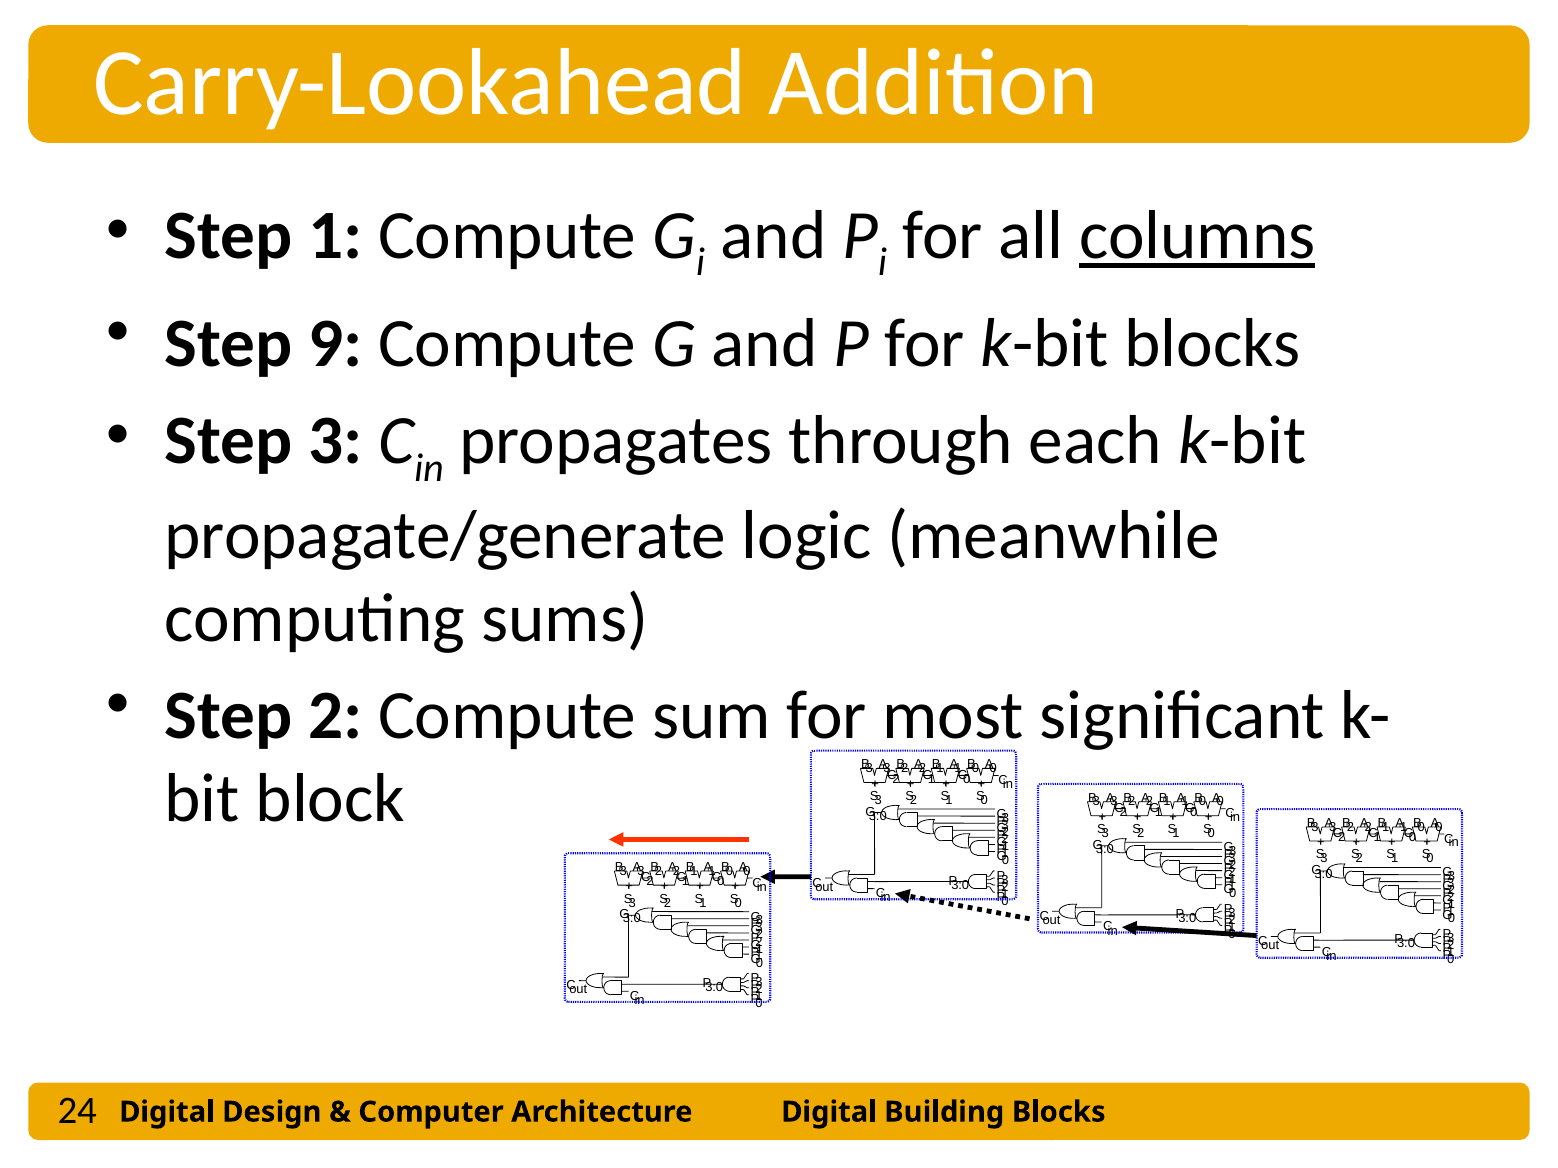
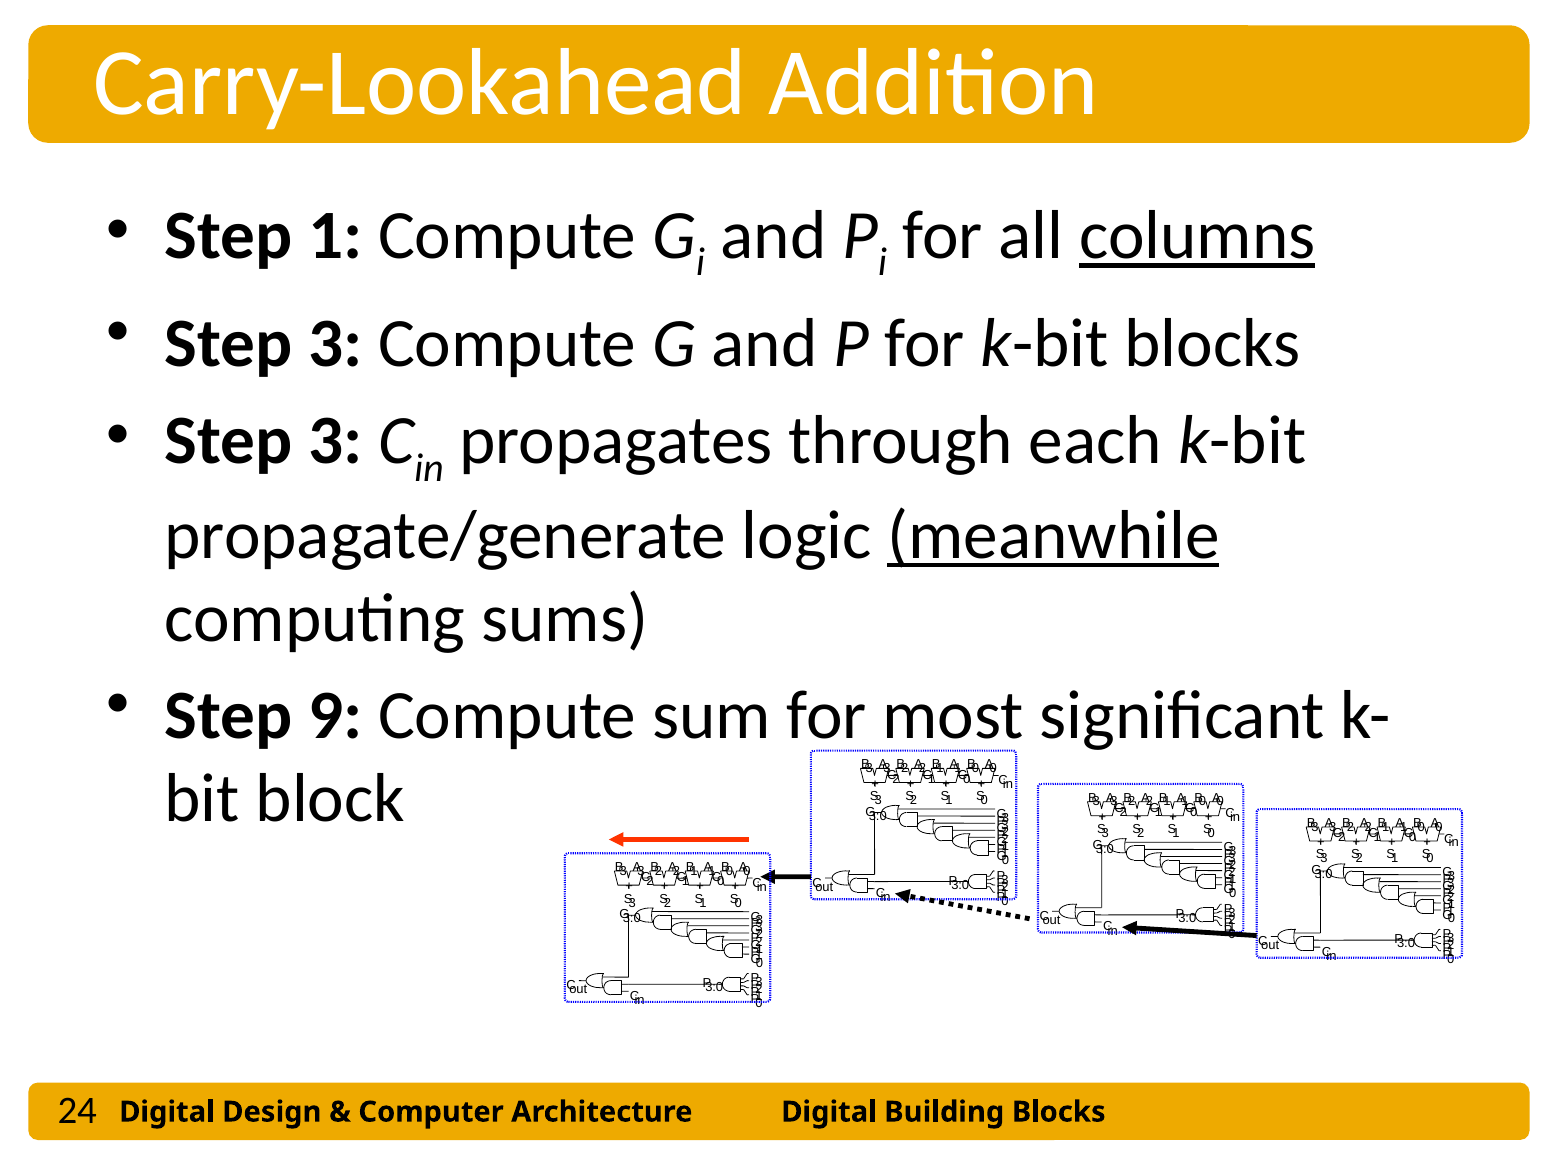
9 at (335, 344): 9 -> 3
meanwhile underline: none -> present
2: 2 -> 9
